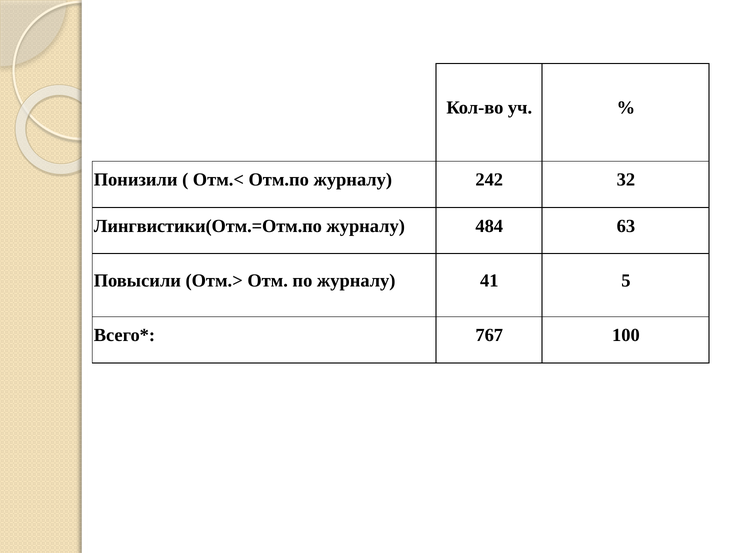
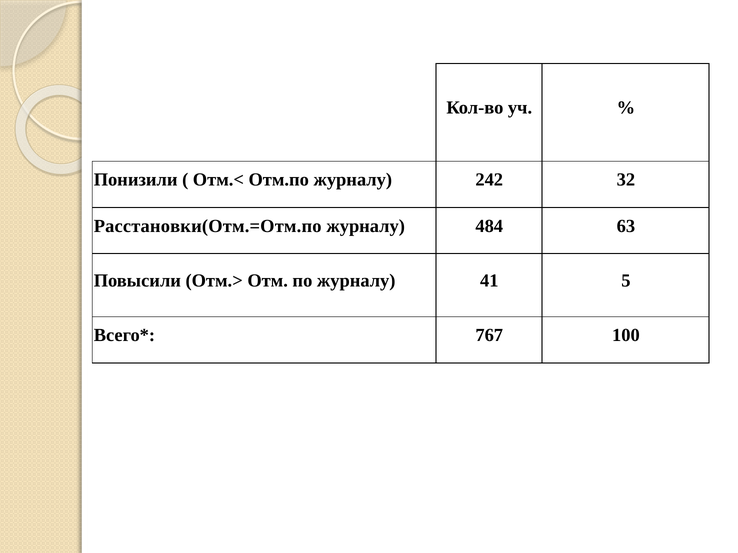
Лингвистики(Отм.=Отм.по: Лингвистики(Отм.=Отм.по -> Расстановки(Отм.=Отм.по
